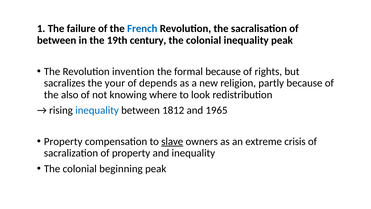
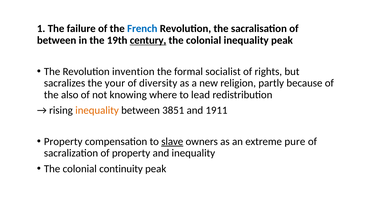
century underline: none -> present
formal because: because -> socialist
depends: depends -> diversity
look: look -> lead
inequality at (97, 110) colour: blue -> orange
1812: 1812 -> 3851
1965: 1965 -> 1911
crisis: crisis -> pure
beginning: beginning -> continuity
